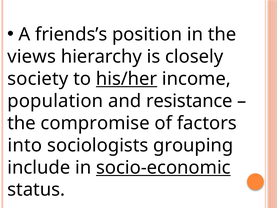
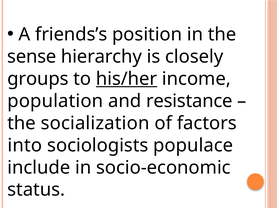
views: views -> sense
society: society -> groups
compromise: compromise -> socialization
grouping: grouping -> populace
socio-economic underline: present -> none
